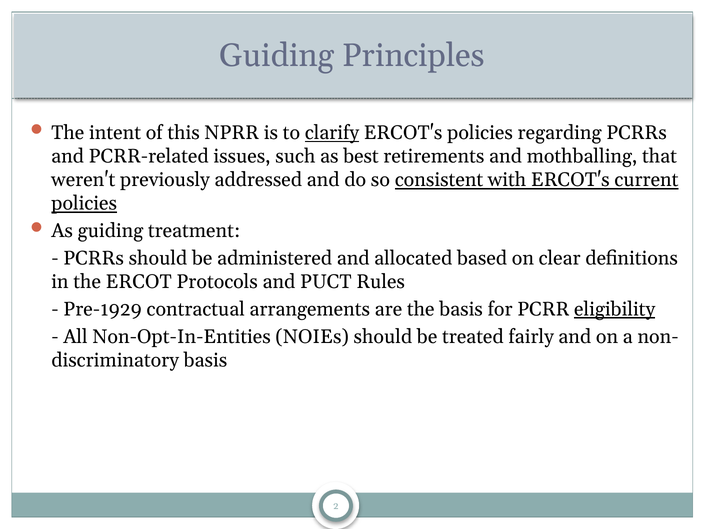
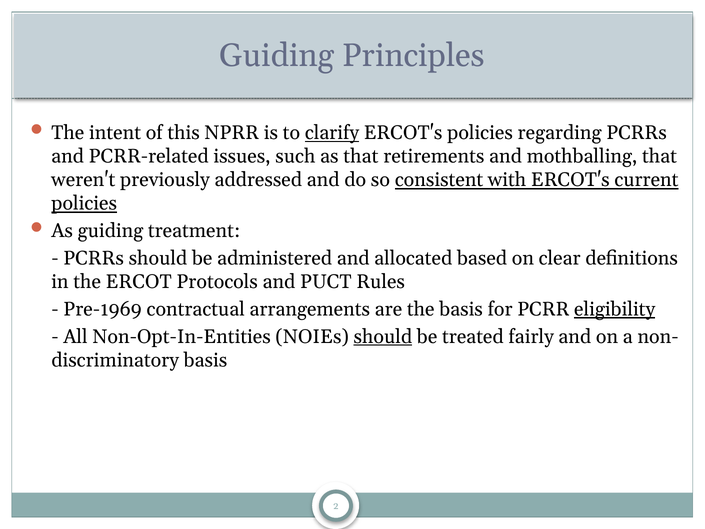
as best: best -> that
Pre-1929: Pre-1929 -> Pre-1969
should at (383, 337) underline: none -> present
